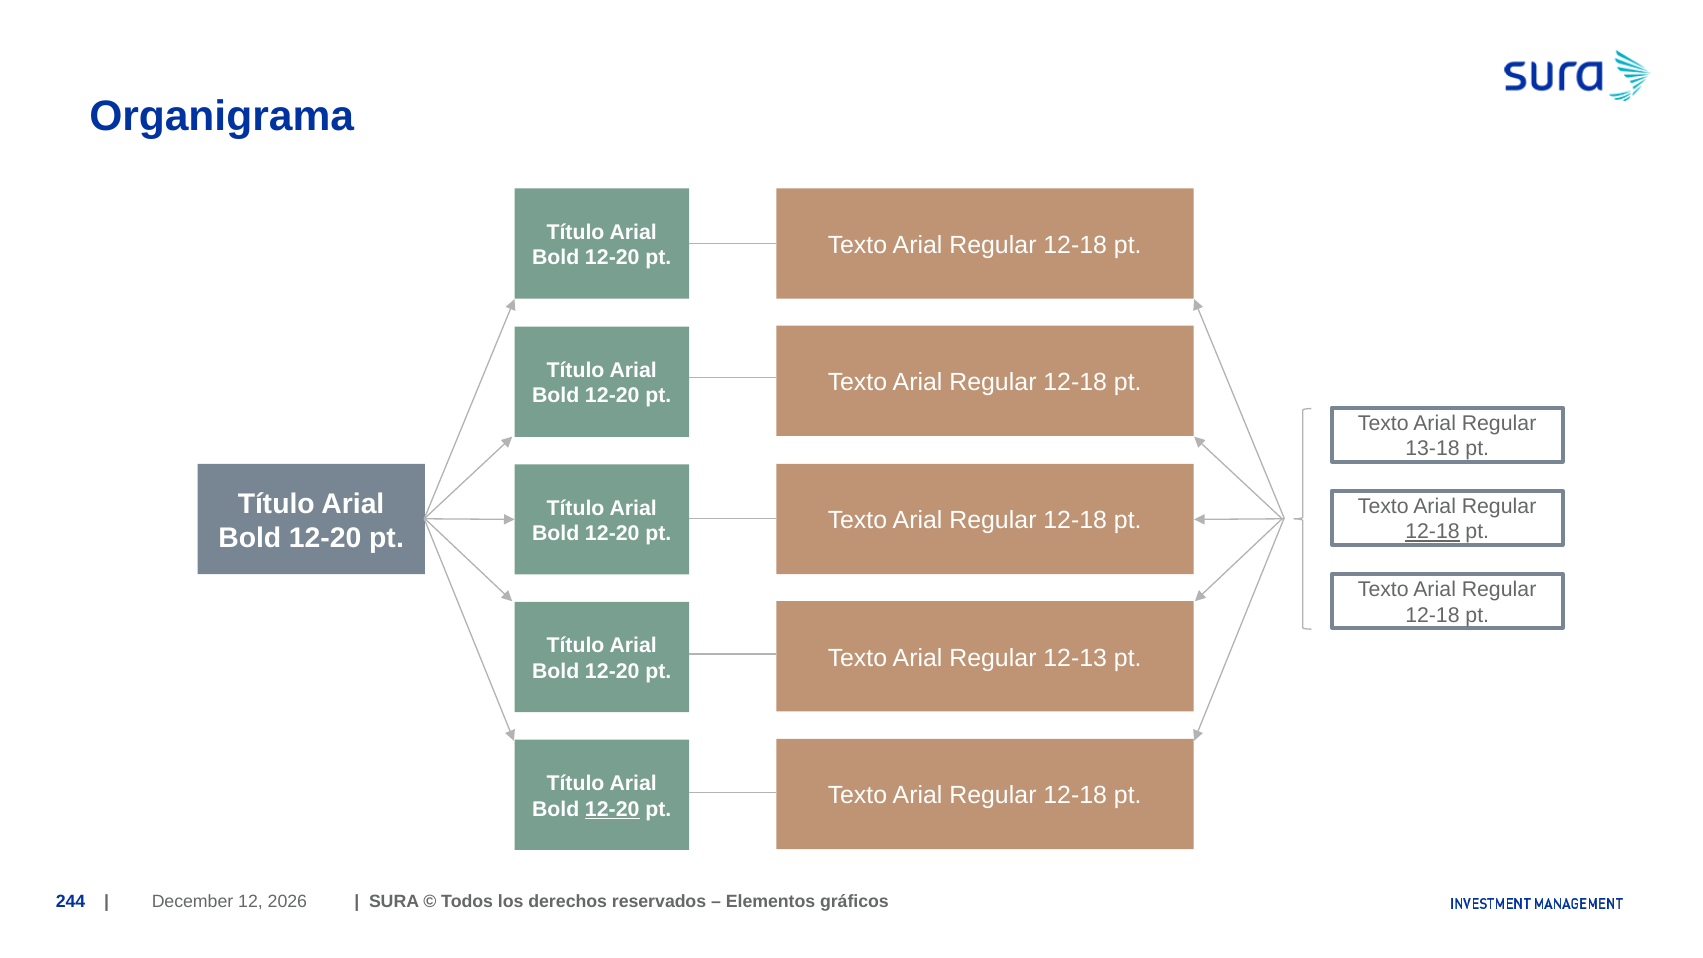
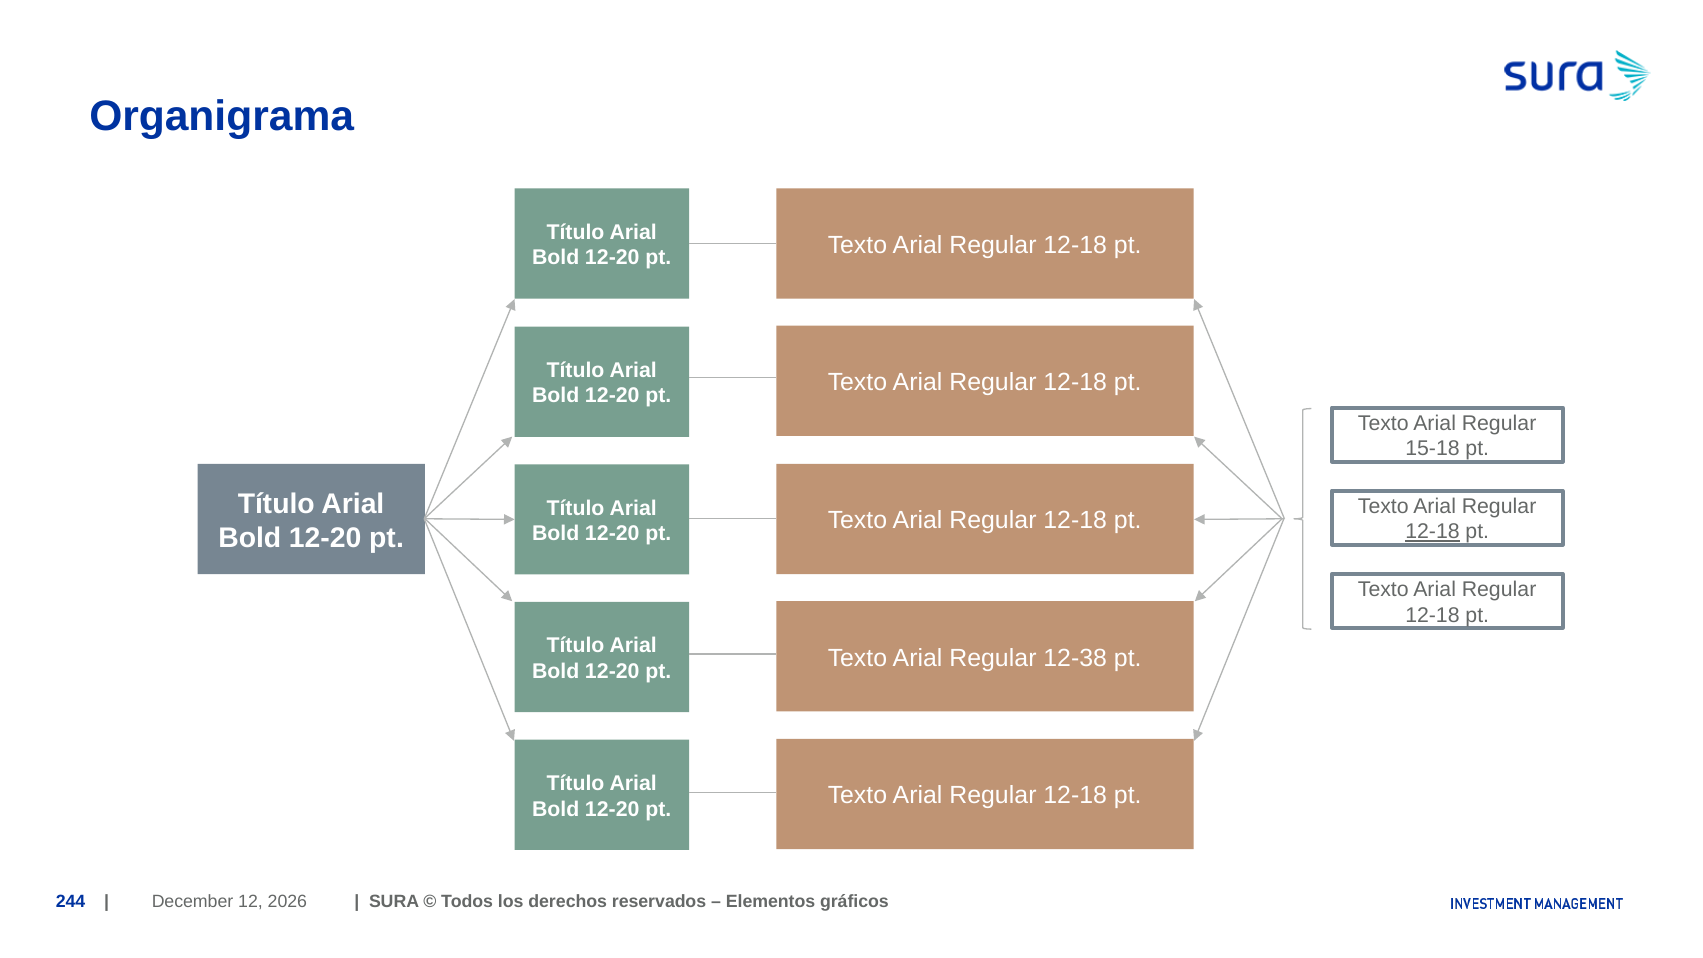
13-18: 13-18 -> 15-18
12-13: 12-13 -> 12-38
12-20 at (612, 809) underline: present -> none
